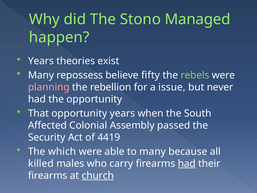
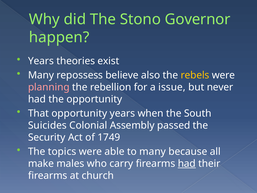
Managed: Managed -> Governor
fifty: fifty -> also
rebels colour: light green -> yellow
Affected: Affected -> Suicides
4419: 4419 -> 1749
which: which -> topics
killed: killed -> make
church underline: present -> none
